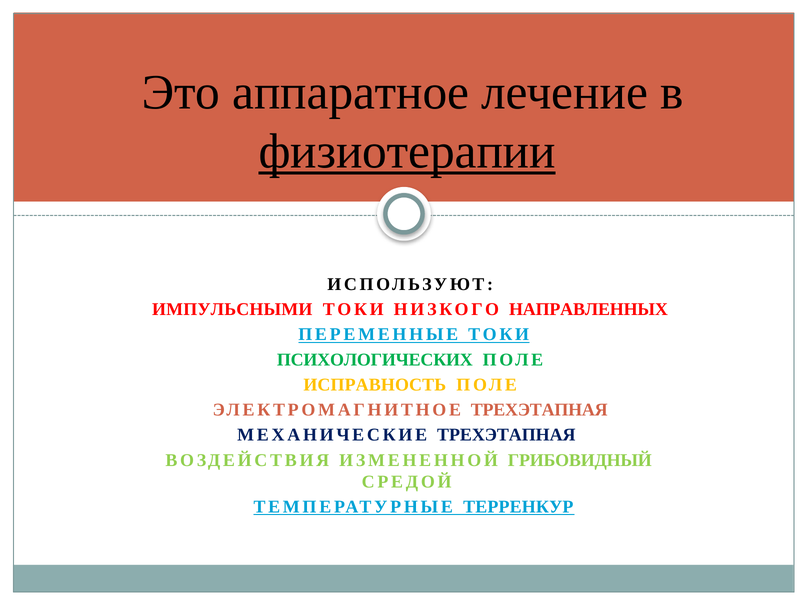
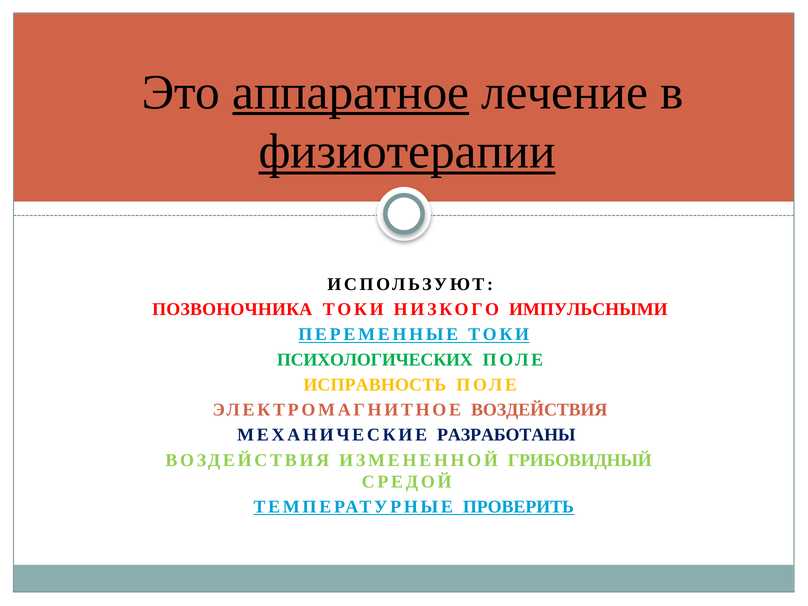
аппаратное underline: none -> present
ИМПУЛЬСНЫМИ: ИМПУЛЬСНЫМИ -> ПОЗВОНОЧНИКА
НАПРАВЛЕННЫХ: НАПРАВЛЕННЫХ -> ИМПУЛЬСНЫМИ
ЭЛЕКТРОМАГНИТНОЕ ТРЕХЭТАПНАЯ: ТРЕХЭТАПНАЯ -> ВОЗДЕЙСТВИЯ
МЕХАНИЧЕСКИЕ ТРЕХЭТАПНАЯ: ТРЕХЭТАПНАЯ -> РАЗРАБОТАНЫ
ТЕРРЕНКУР: ТЕРРЕНКУР -> ПРОВЕРИТЬ
